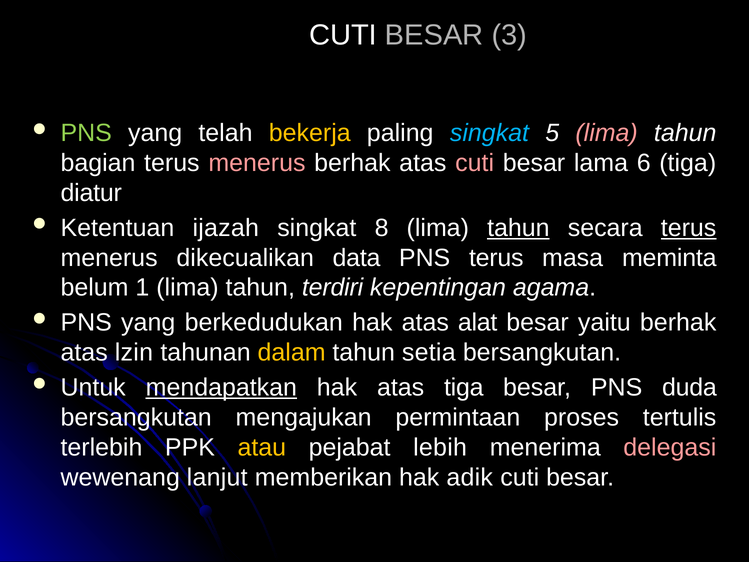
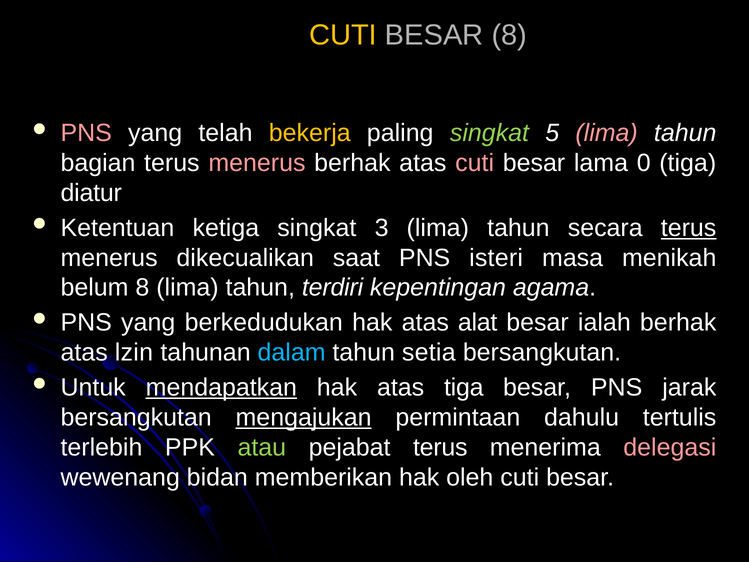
CUTI at (343, 35) colour: white -> yellow
BESAR 3: 3 -> 8
PNS at (86, 133) colour: light green -> pink
singkat at (489, 133) colour: light blue -> light green
6: 6 -> 0
ijazah: ijazah -> ketiga
8: 8 -> 3
tahun at (518, 228) underline: present -> none
data: data -> saat
PNS terus: terus -> isteri
meminta: meminta -> menikah
belum 1: 1 -> 8
yaitu: yaitu -> ialah
dalam colour: yellow -> light blue
duda: duda -> jarak
mengajukan underline: none -> present
proses: proses -> dahulu
atau colour: yellow -> light green
pejabat lebih: lebih -> terus
lanjut: lanjut -> bidan
adik: adik -> oleh
